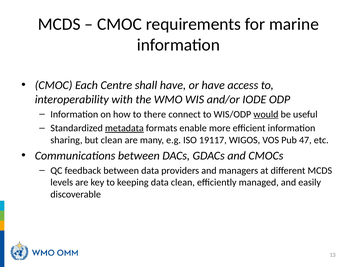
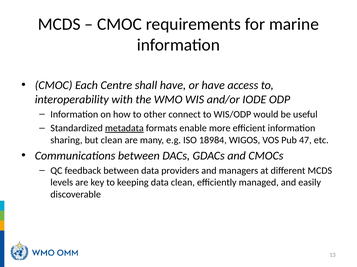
there: there -> other
would underline: present -> none
19117: 19117 -> 18984
